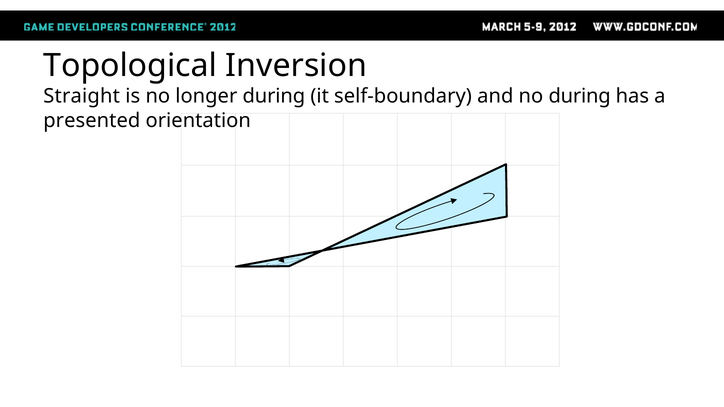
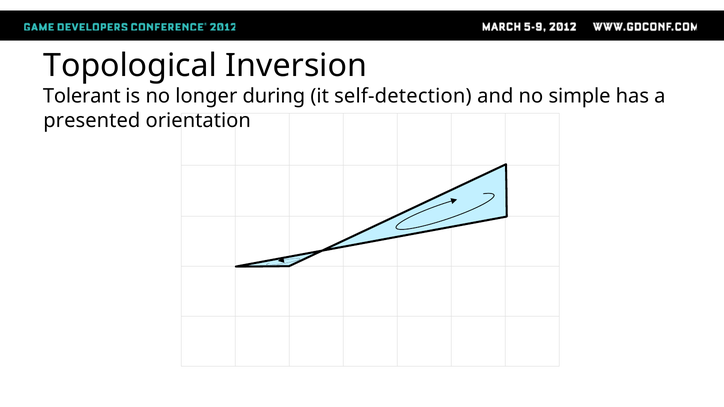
Straight: Straight -> Tolerant
self-boundary: self-boundary -> self-detection
no during: during -> simple
